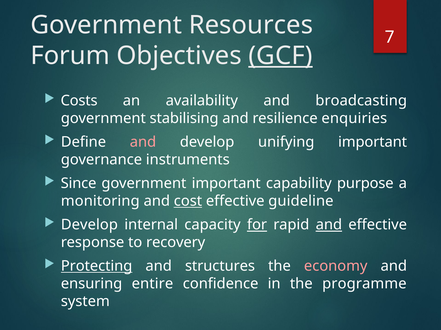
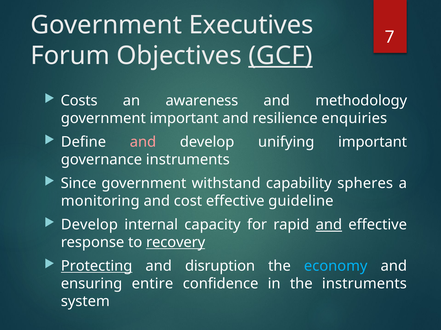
Resources: Resources -> Executives
availability: availability -> awareness
broadcasting: broadcasting -> methodology
government stabilising: stabilising -> important
government important: important -> withstand
purpose: purpose -> spheres
cost underline: present -> none
for underline: present -> none
recovery underline: none -> present
structures: structures -> disruption
economy colour: pink -> light blue
the programme: programme -> instruments
